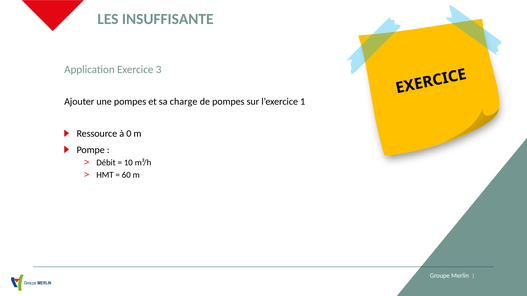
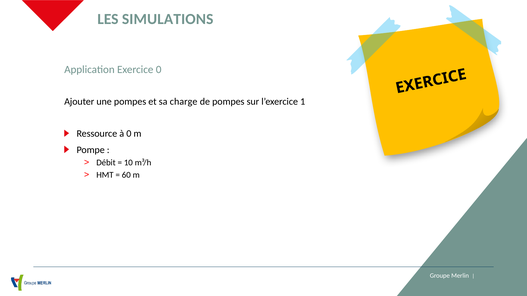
INSUFFISANTE: INSUFFISANTE -> SIMULATIONS
Exercice 3: 3 -> 0
